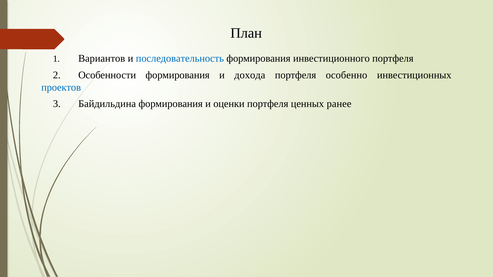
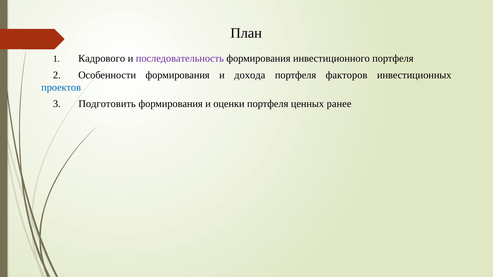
Вариантов: Вариантов -> Кадрового
последовательность colour: blue -> purple
особенно: особенно -> факторов
Байдильдина: Байдильдина -> Подготовить
